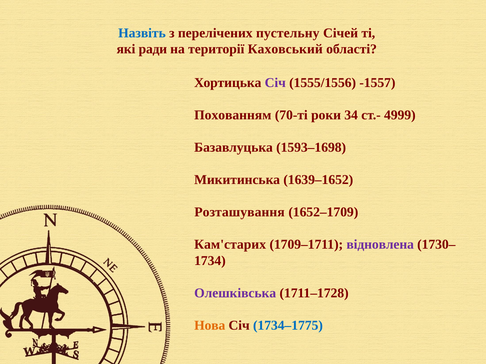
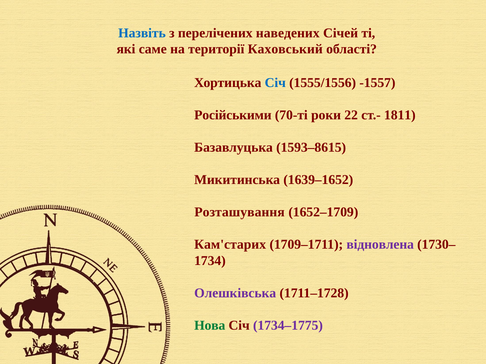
пустельну: пустельну -> наведених
ради: ради -> саме
Січ at (275, 83) colour: purple -> blue
Похованням: Похованням -> Російськими
34: 34 -> 22
4999: 4999 -> 1811
1593–1698: 1593–1698 -> 1593–8615
Нова colour: orange -> green
1734–1775 colour: blue -> purple
